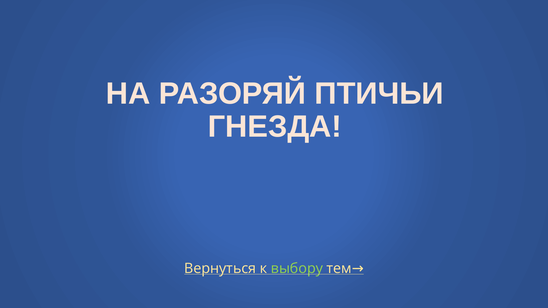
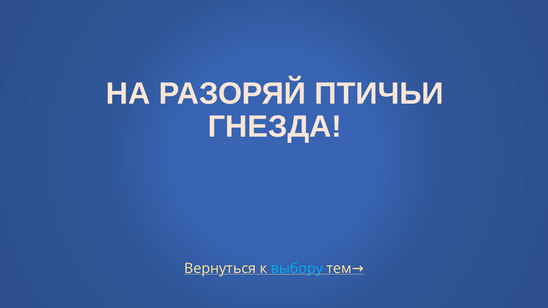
выбору colour: light green -> light blue
